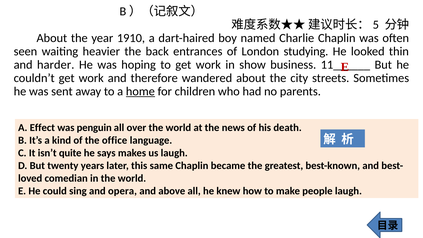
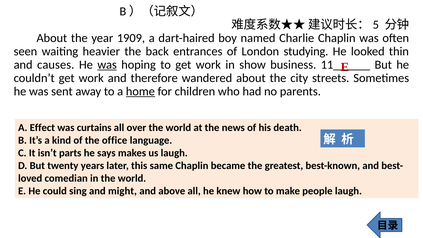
1910: 1910 -> 1909
harder: harder -> causes
was at (107, 65) underline: none -> present
penguin: penguin -> curtains
quite: quite -> parts
opera: opera -> might
